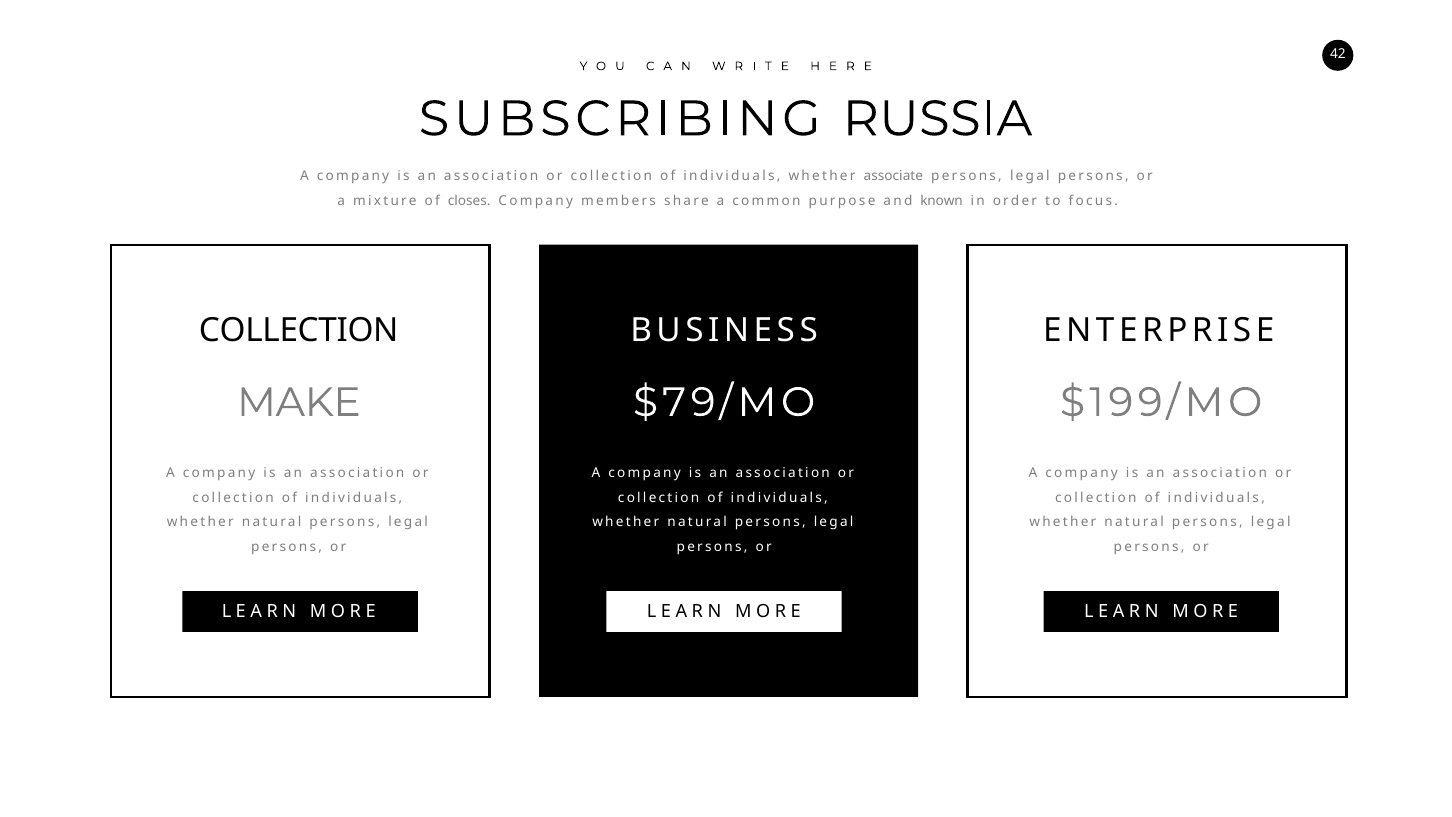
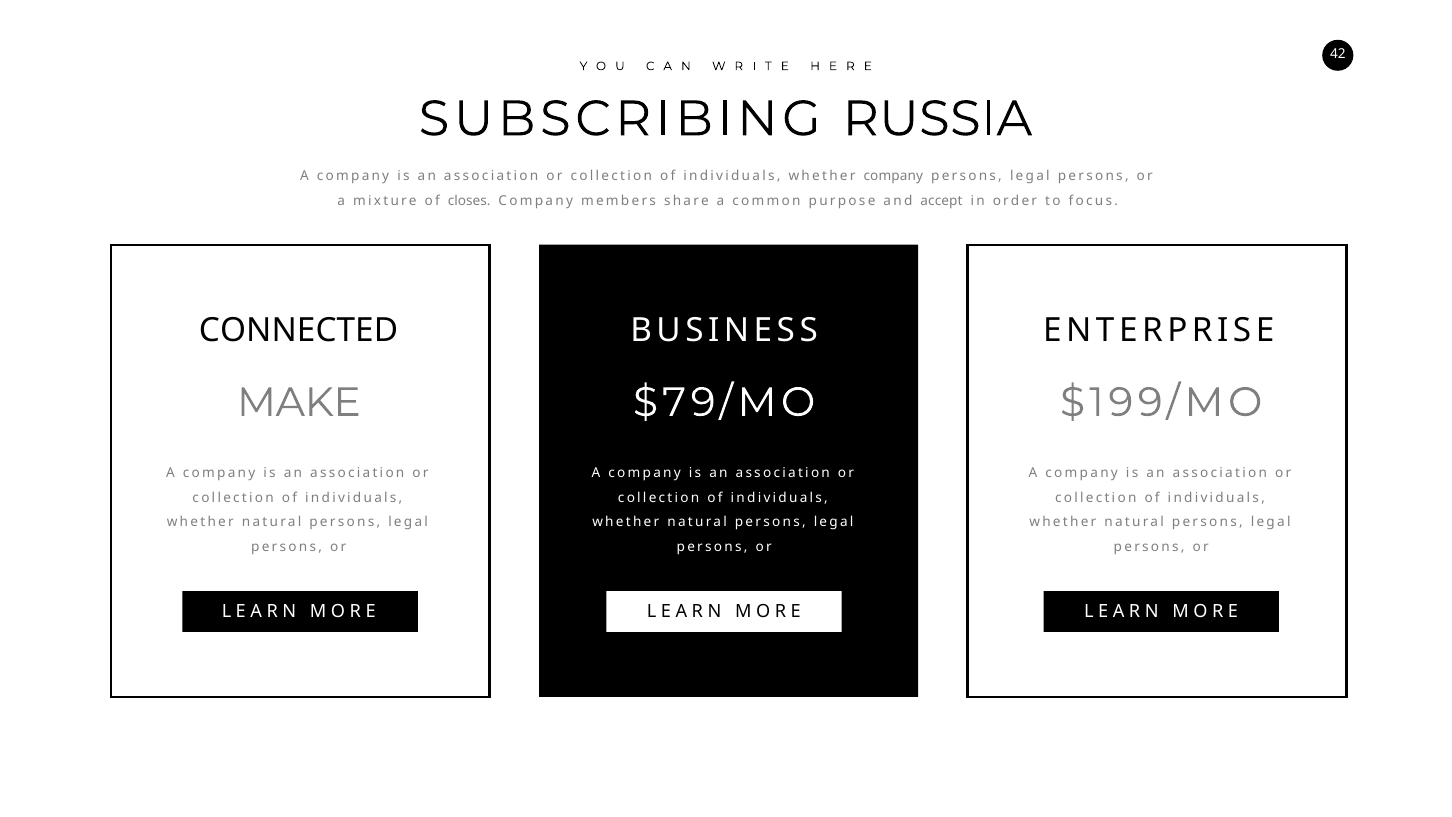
whether associate: associate -> company
known: known -> accept
COLLECTION at (299, 331): COLLECTION -> CONNECTED
